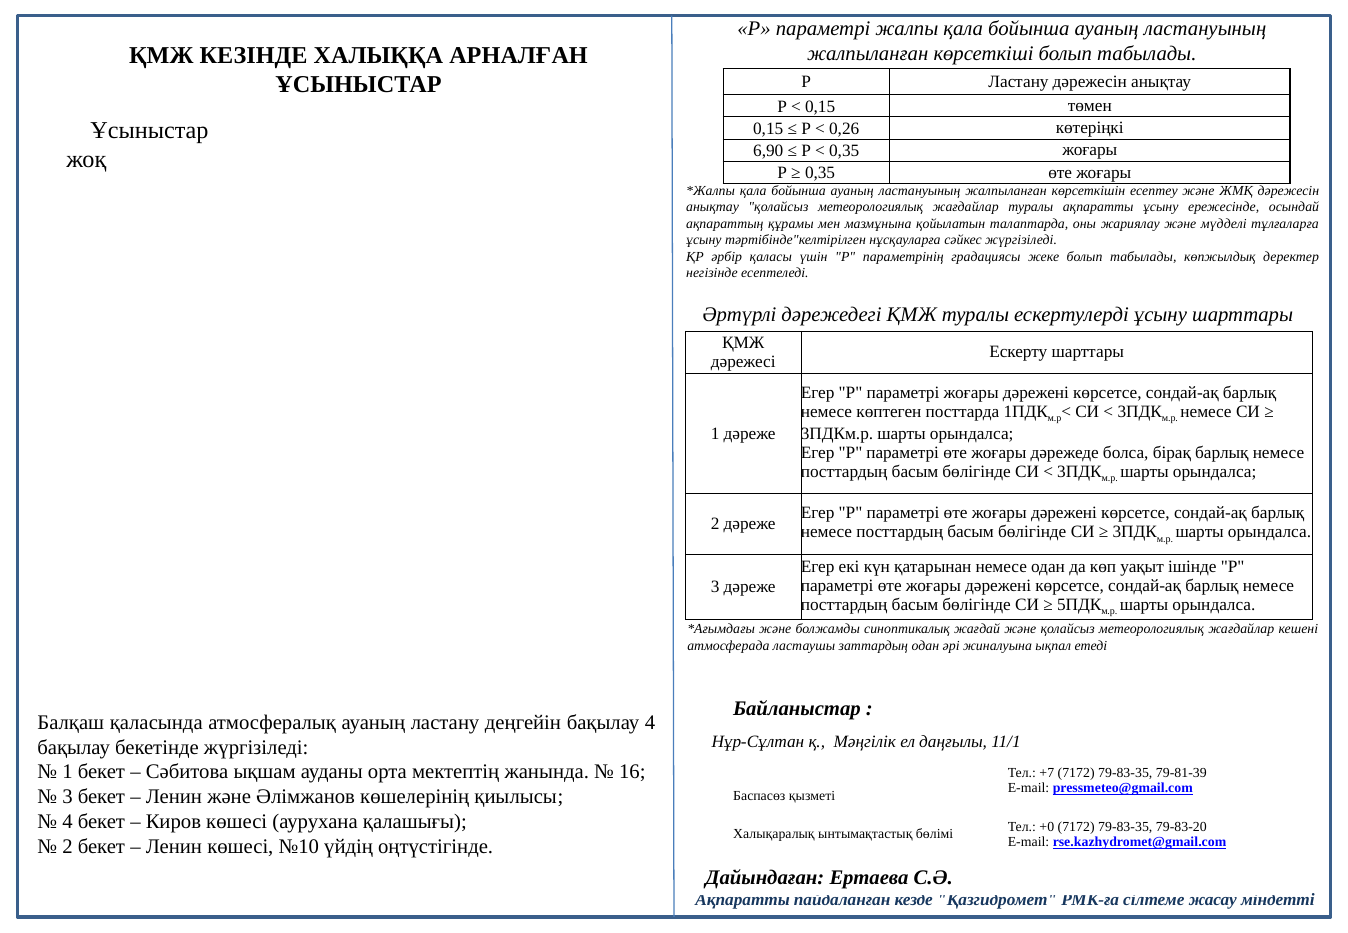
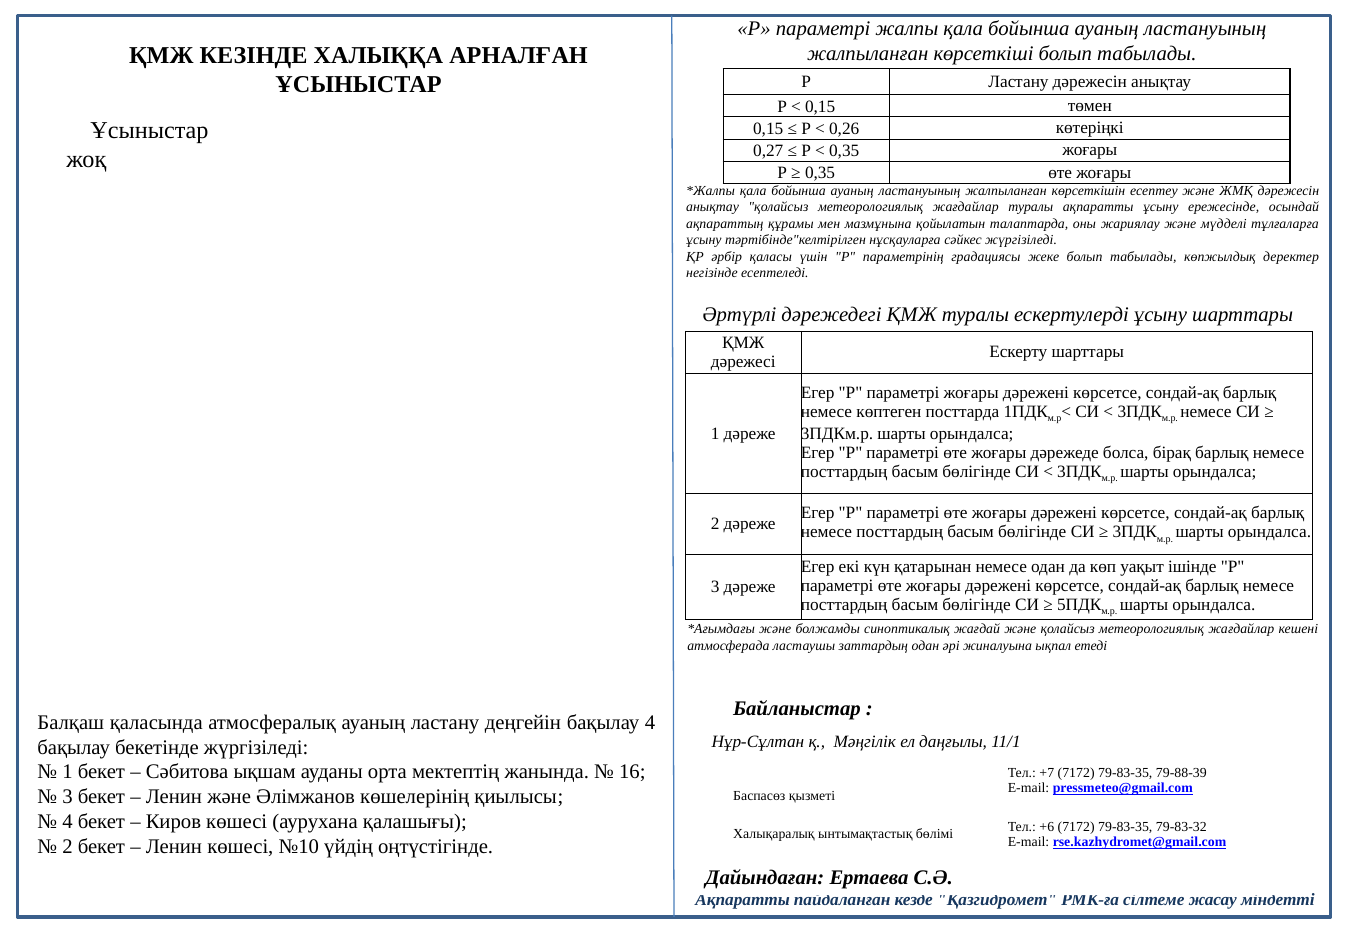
6,90: 6,90 -> 0,27
79-81-39: 79-81-39 -> 79-88-39
+0: +0 -> +6
79-83-20: 79-83-20 -> 79-83-32
